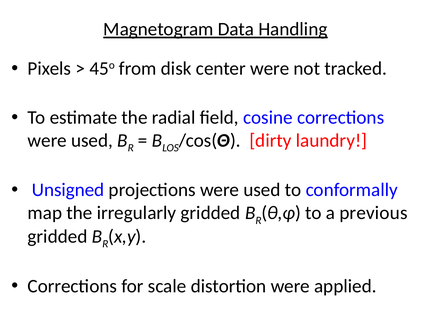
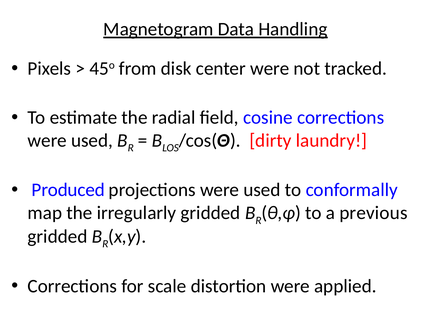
Unsigned: Unsigned -> Produced
